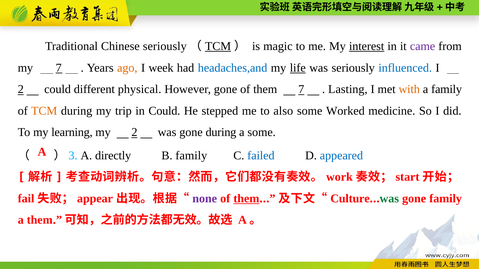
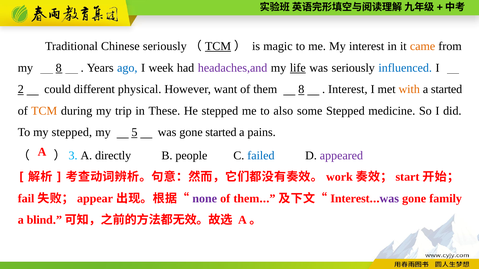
interest at (367, 46) underline: present -> none
came colour: purple -> orange
my 7: 7 -> 8
ago colour: orange -> blue
headaches,and colour: blue -> purple
However gone: gone -> want
them 7: 7 -> 8
Lasting at (348, 89): Lasting -> Interest
a family: family -> started
in Could: Could -> These
some Worked: Worked -> Stepped
my learning: learning -> stepped
my 2: 2 -> 5
gone during: during -> started
a some: some -> pains
B family: family -> people
appeared colour: blue -> purple
them at (246, 199) underline: present -> none
Culture at (350, 199): Culture -> Interest
was at (389, 199) colour: green -> purple
a them: them -> blind
